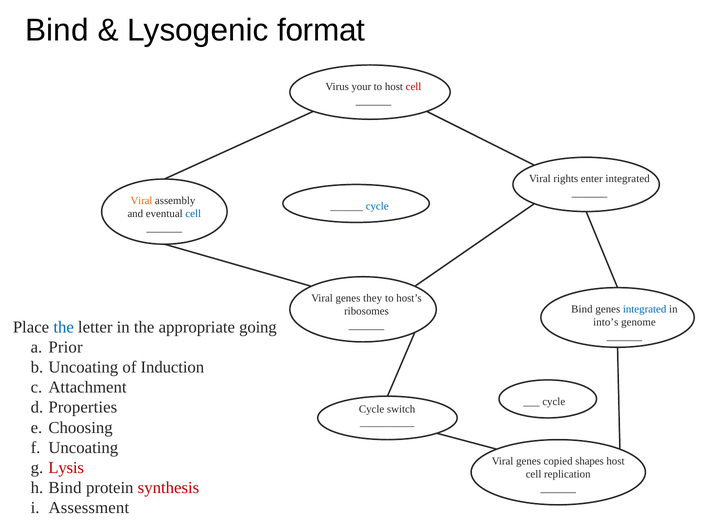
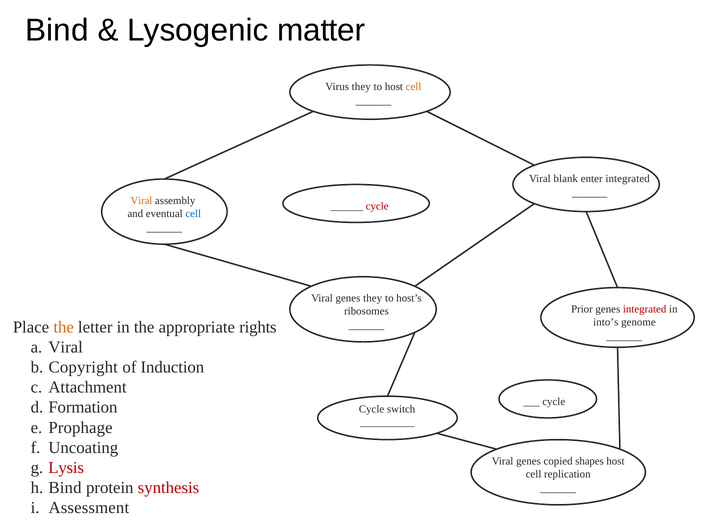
format: format -> matter
Virus your: your -> they
cell at (414, 87) colour: red -> orange
rights: rights -> blank
cycle at (377, 206) colour: blue -> red
Bind at (582, 309): Bind -> Prior
integrated at (645, 309) colour: blue -> red
the at (64, 327) colour: blue -> orange
going: going -> rights
Prior at (65, 347): Prior -> Viral
Uncoating at (83, 368): Uncoating -> Copyright
Properties: Properties -> Formation
Choosing: Choosing -> Prophage
